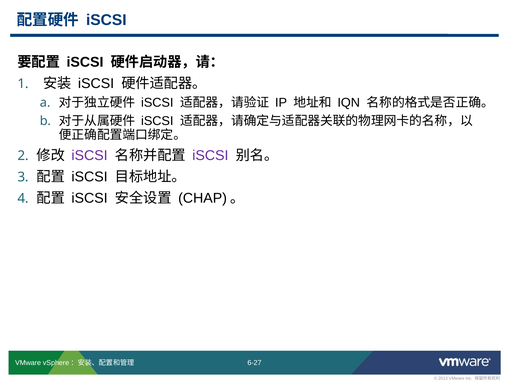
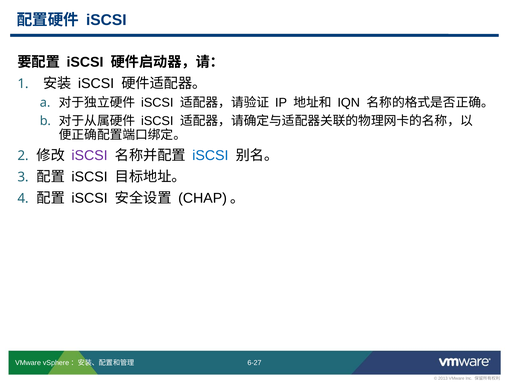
iSCSI at (210, 155) colour: purple -> blue
